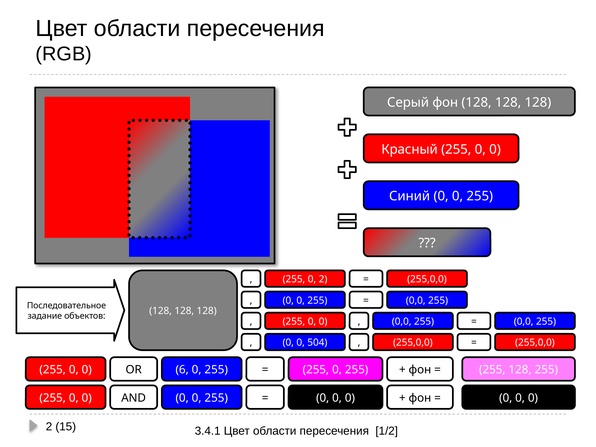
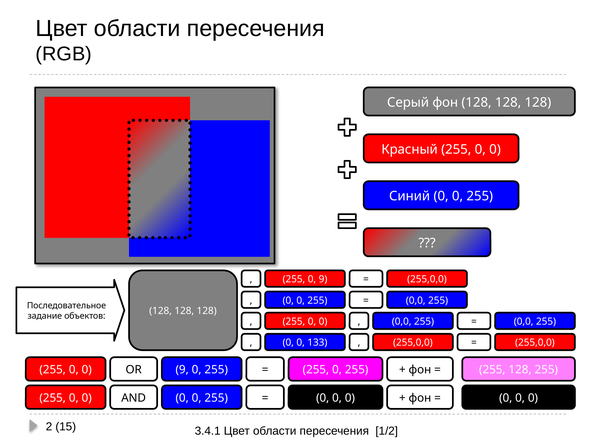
0 2: 2 -> 9
504: 504 -> 133
OR 6: 6 -> 9
